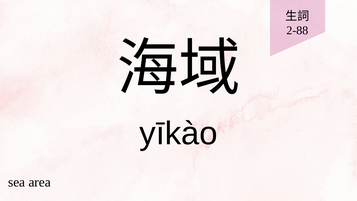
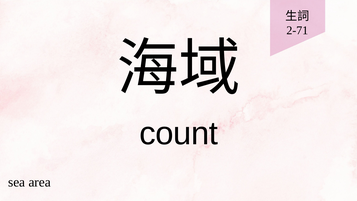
2-88: 2-88 -> 2-71
yīkào: yīkào -> count
